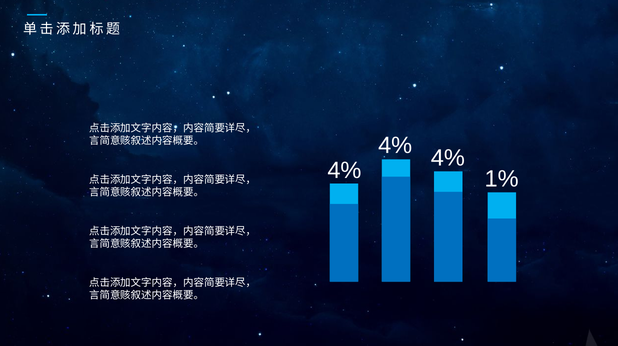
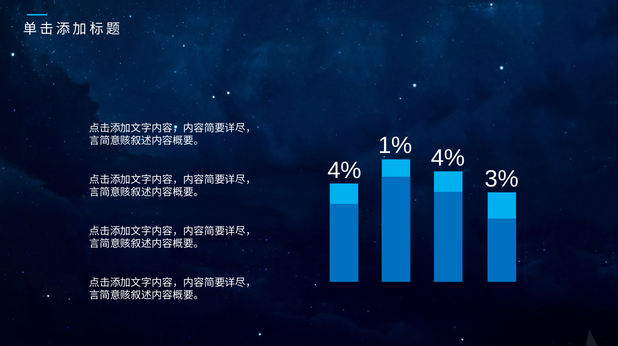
4% at (395, 145): 4% -> 1%
1%: 1% -> 3%
